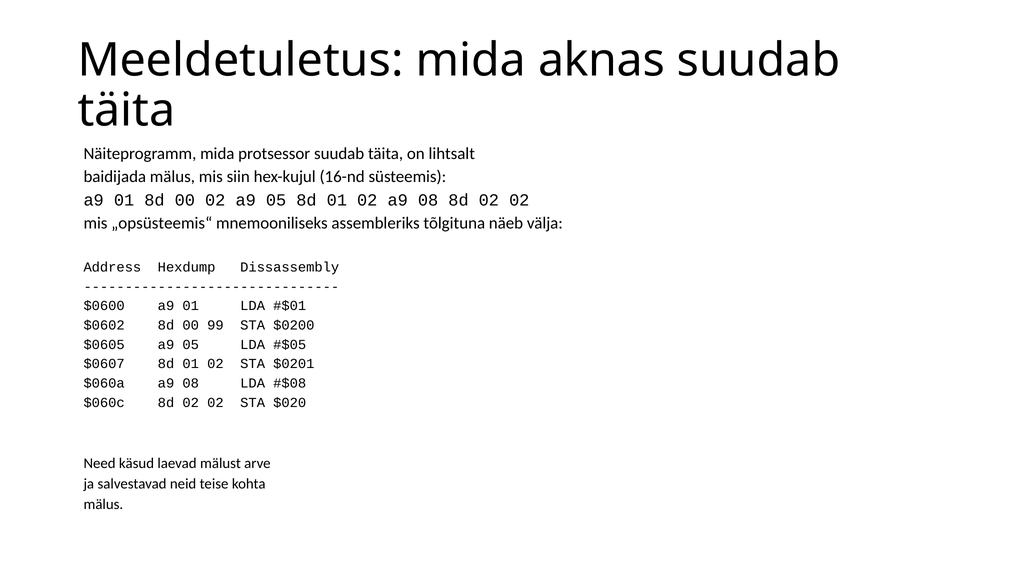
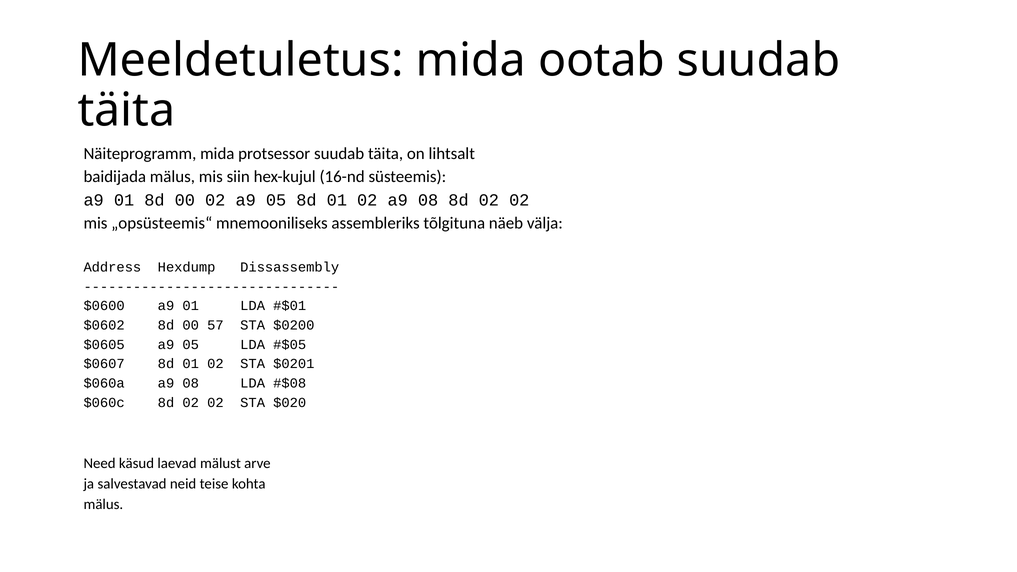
aknas: aknas -> ootab
99: 99 -> 57
